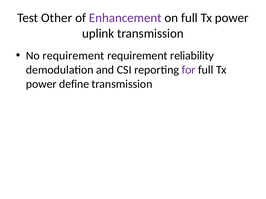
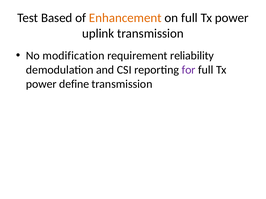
Other: Other -> Based
Enhancement colour: purple -> orange
No requirement: requirement -> modification
